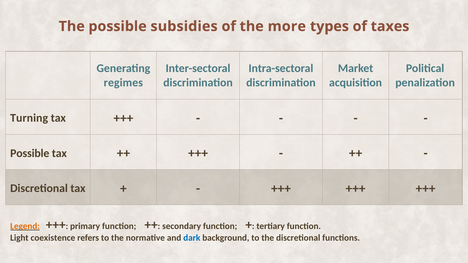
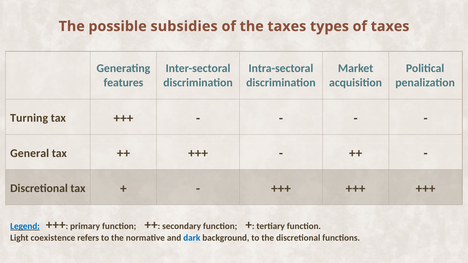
the more: more -> taxes
regimes: regimes -> features
Possible at (30, 153): Possible -> General
Legend colour: orange -> blue
